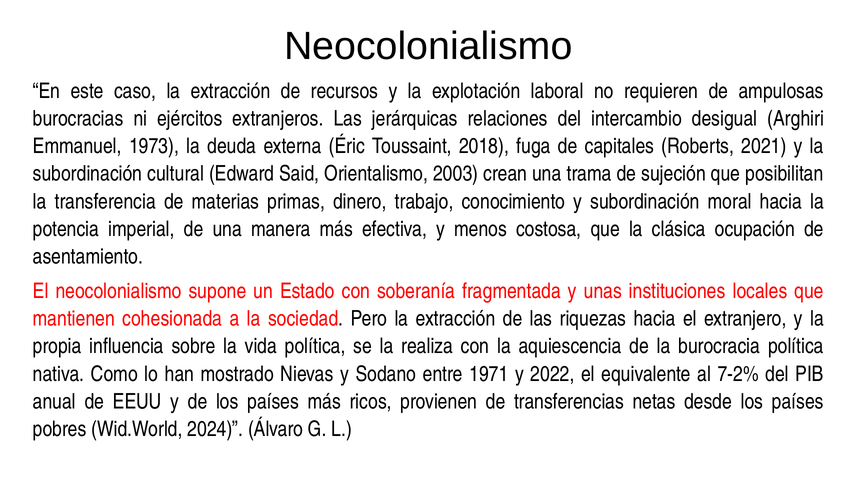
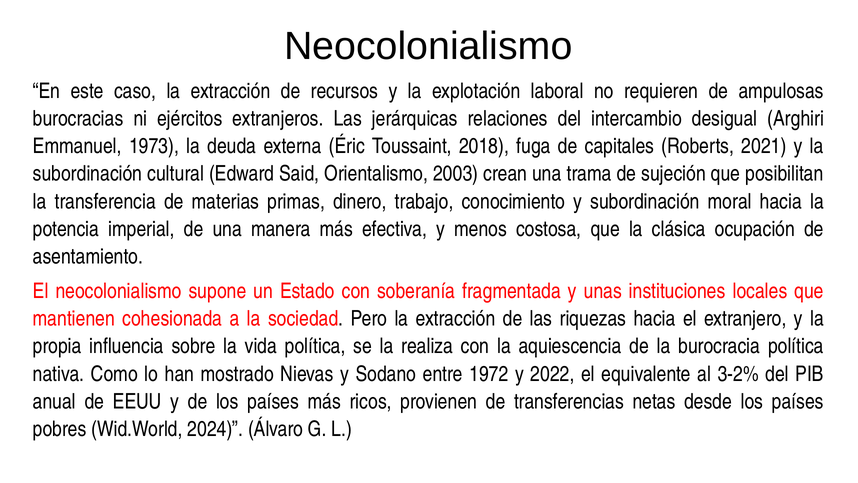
1971: 1971 -> 1972
7-2%: 7-2% -> 3-2%
